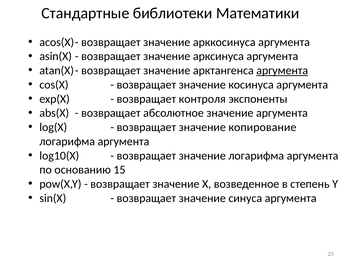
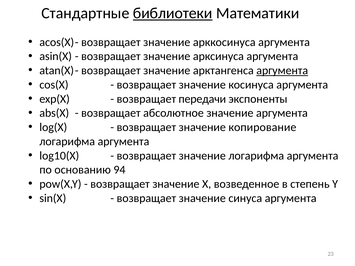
библиотеки underline: none -> present
контроля: контроля -> передачи
15: 15 -> 94
